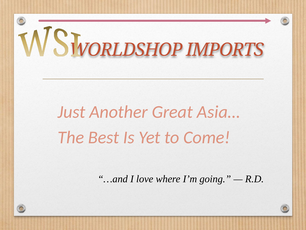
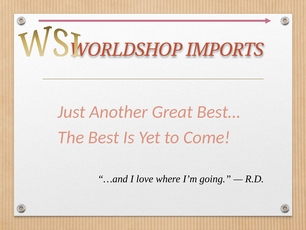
Asia…: Asia… -> Best…
